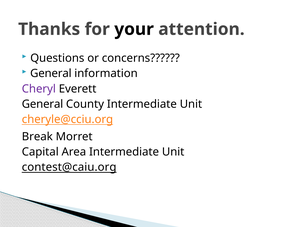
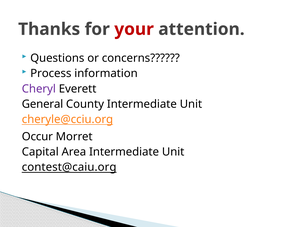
your colour: black -> red
General at (51, 74): General -> Process
Break: Break -> Occur
